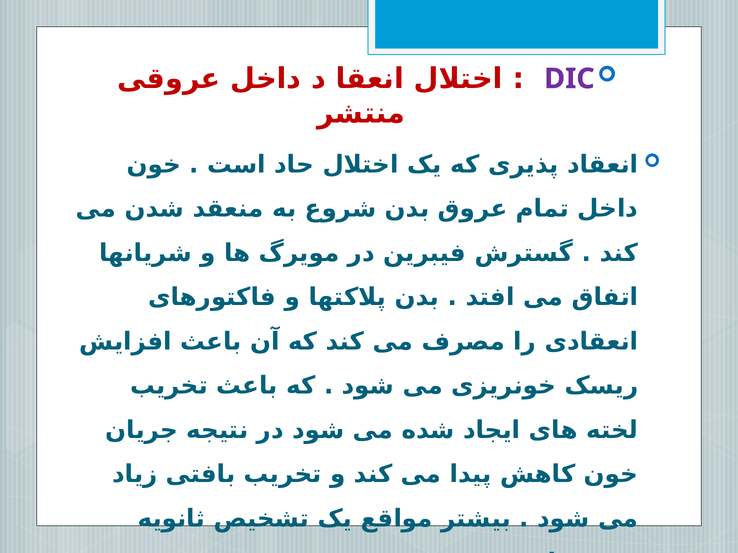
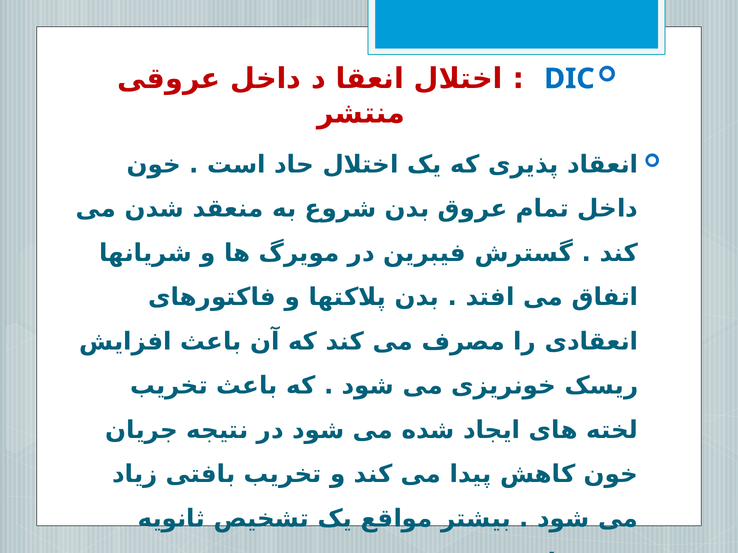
DIC colour: purple -> blue
